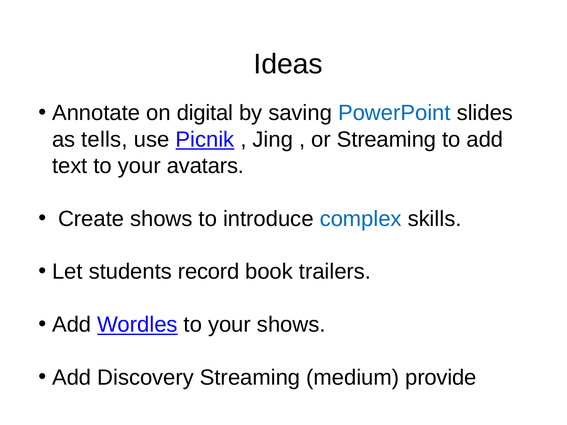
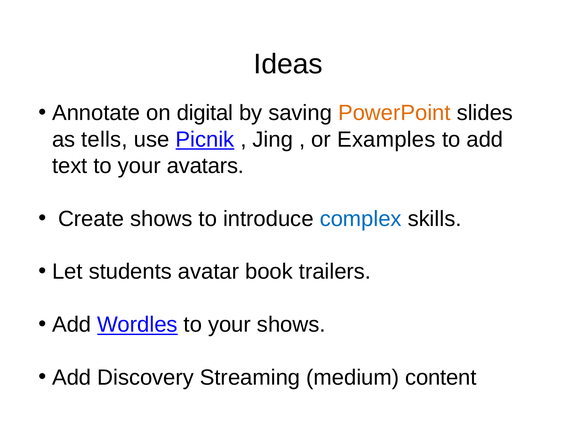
PowerPoint colour: blue -> orange
or Streaming: Streaming -> Examples
record: record -> avatar
provide: provide -> content
